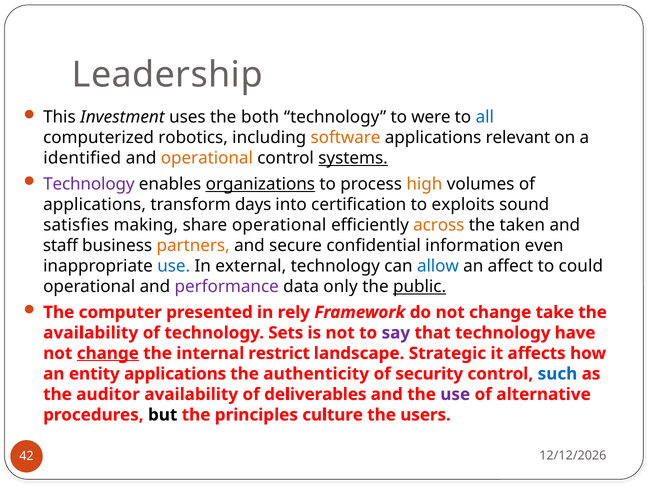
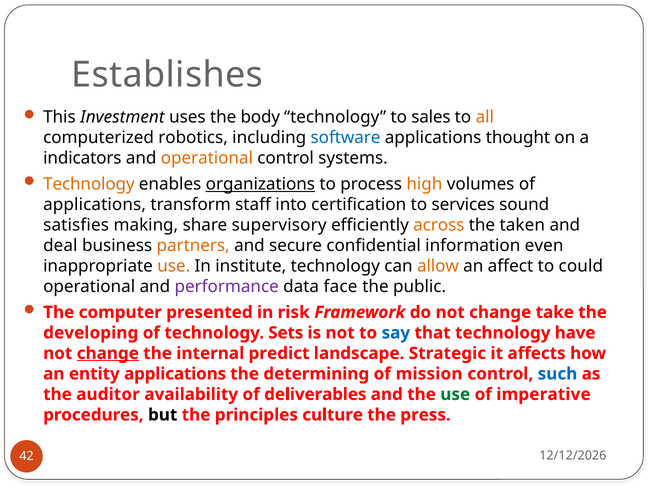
Leadership: Leadership -> Establishes
both: both -> body
were: were -> sales
all colour: blue -> orange
software colour: orange -> blue
relevant: relevant -> thought
identified: identified -> indicators
systems underline: present -> none
Technology at (89, 184) colour: purple -> orange
days: days -> staff
exploits: exploits -> services
share operational: operational -> supervisory
staff: staff -> deal
use at (174, 266) colour: blue -> orange
external: external -> institute
allow colour: blue -> orange
only: only -> face
public underline: present -> none
rely: rely -> risk
availability at (91, 333): availability -> developing
say colour: purple -> blue
restrict: restrict -> predict
authenticity: authenticity -> determining
security: security -> mission
use at (455, 394) colour: purple -> green
alternative: alternative -> imperative
users: users -> press
